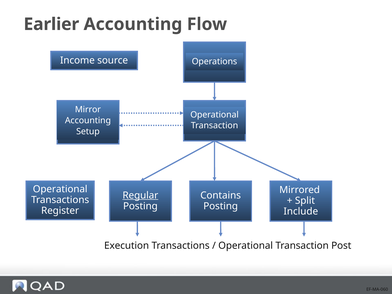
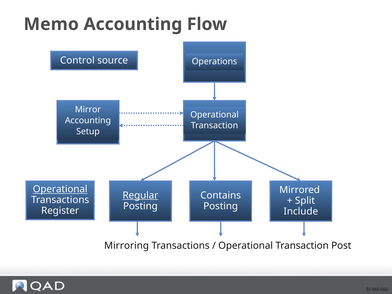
Earlier: Earlier -> Memo
Income: Income -> Control
Operational at (60, 189) underline: none -> present
Execution: Execution -> Mirroring
